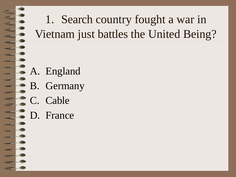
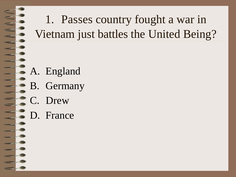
Search: Search -> Passes
Cable: Cable -> Drew
